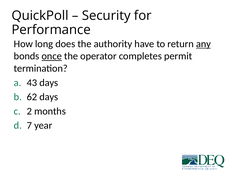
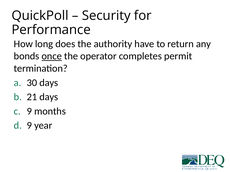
any underline: present -> none
43: 43 -> 30
62: 62 -> 21
2 at (29, 112): 2 -> 9
7 at (29, 126): 7 -> 9
